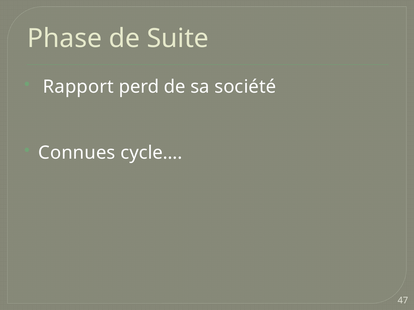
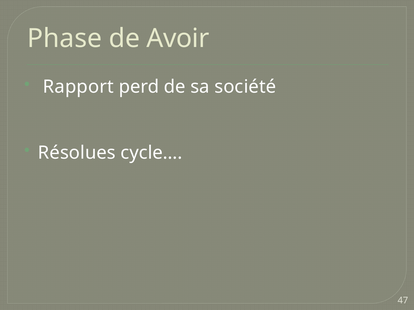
Suite: Suite -> Avoir
Connues: Connues -> Résolues
